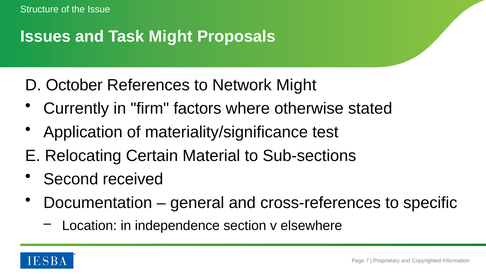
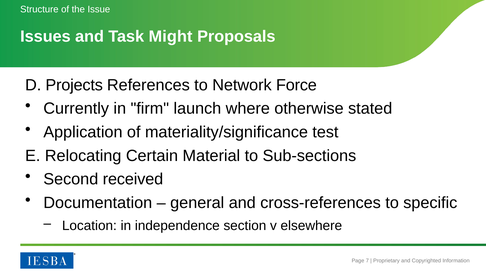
October: October -> Projects
Network Might: Might -> Force
factors: factors -> launch
